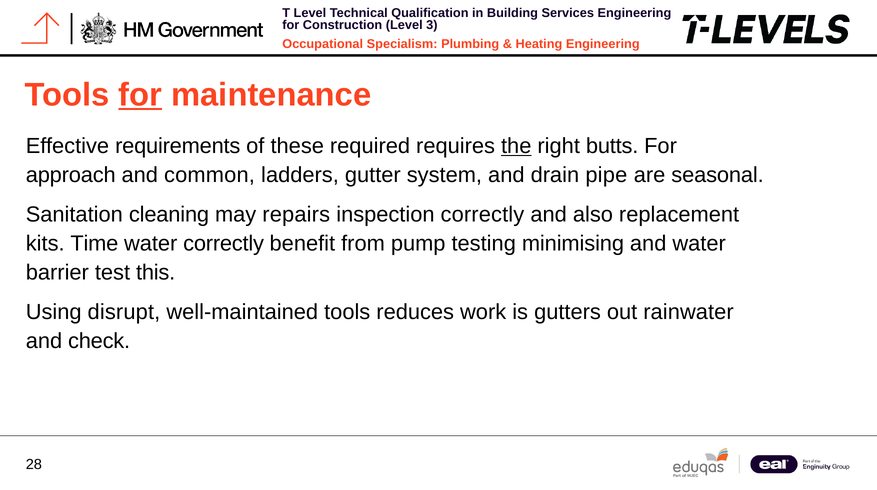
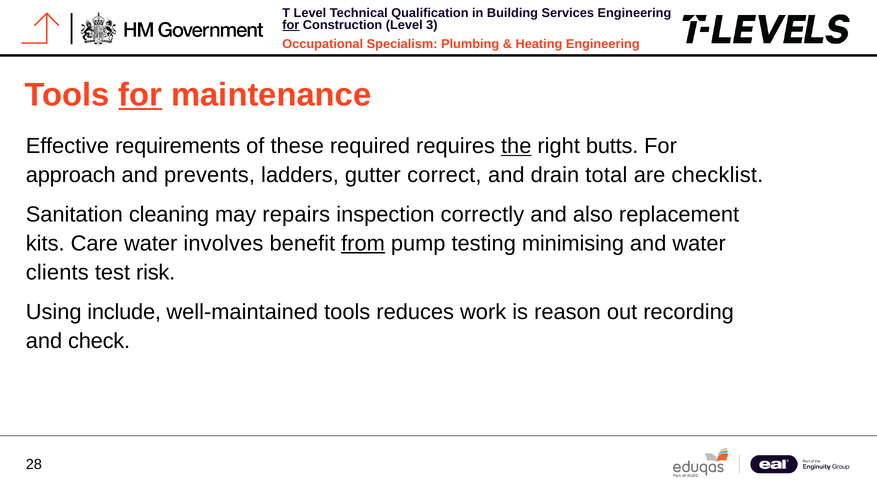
for at (291, 25) underline: none -> present
common: common -> prevents
system: system -> correct
pipe: pipe -> total
seasonal: seasonal -> checklist
Time: Time -> Care
water correctly: correctly -> involves
from underline: none -> present
barrier: barrier -> clients
this: this -> risk
disrupt: disrupt -> include
gutters: gutters -> reason
rainwater: rainwater -> recording
